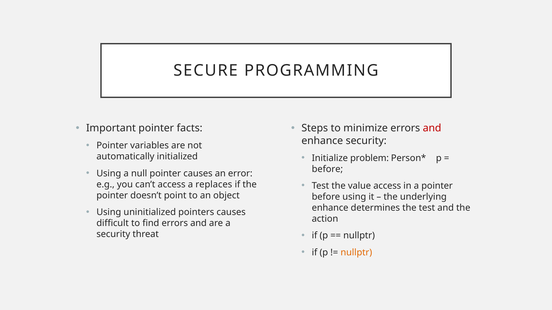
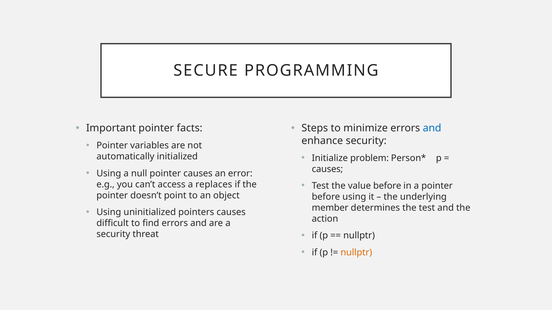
and at (432, 128) colour: red -> blue
before at (327, 169): before -> causes
value access: access -> before
enhance at (330, 208): enhance -> member
